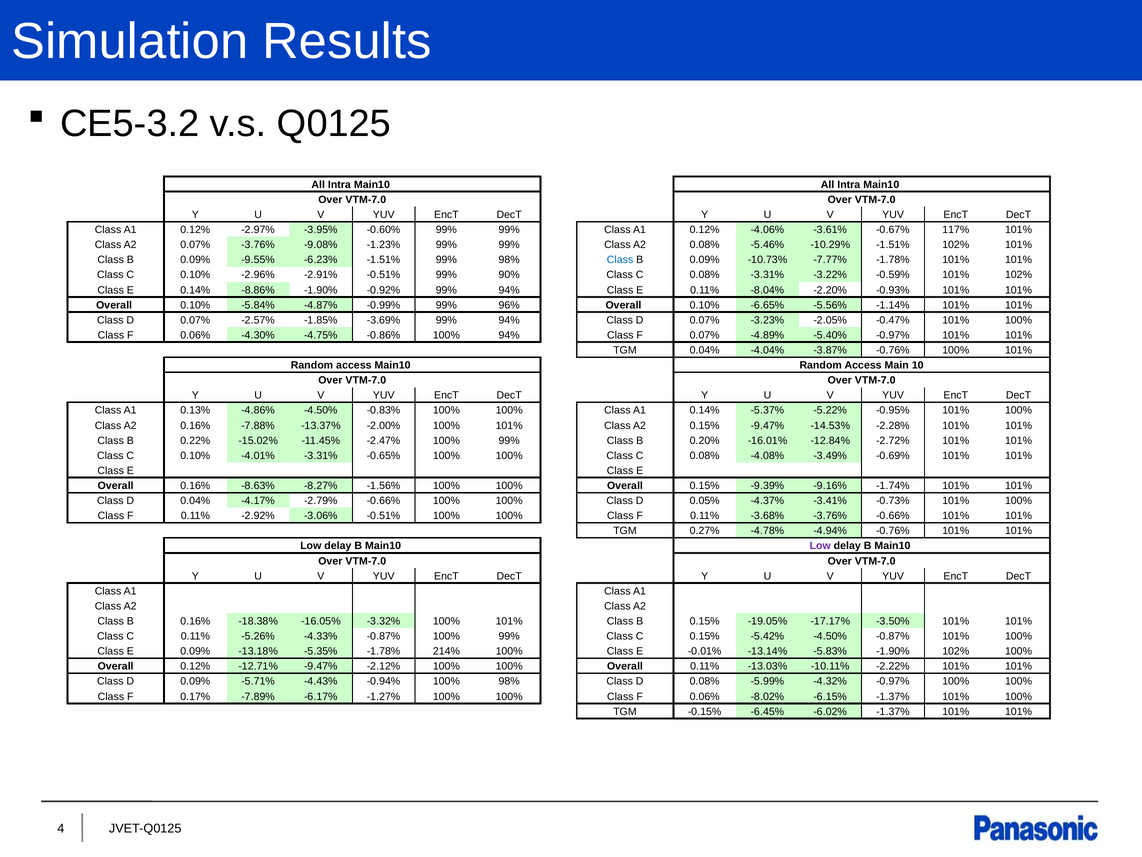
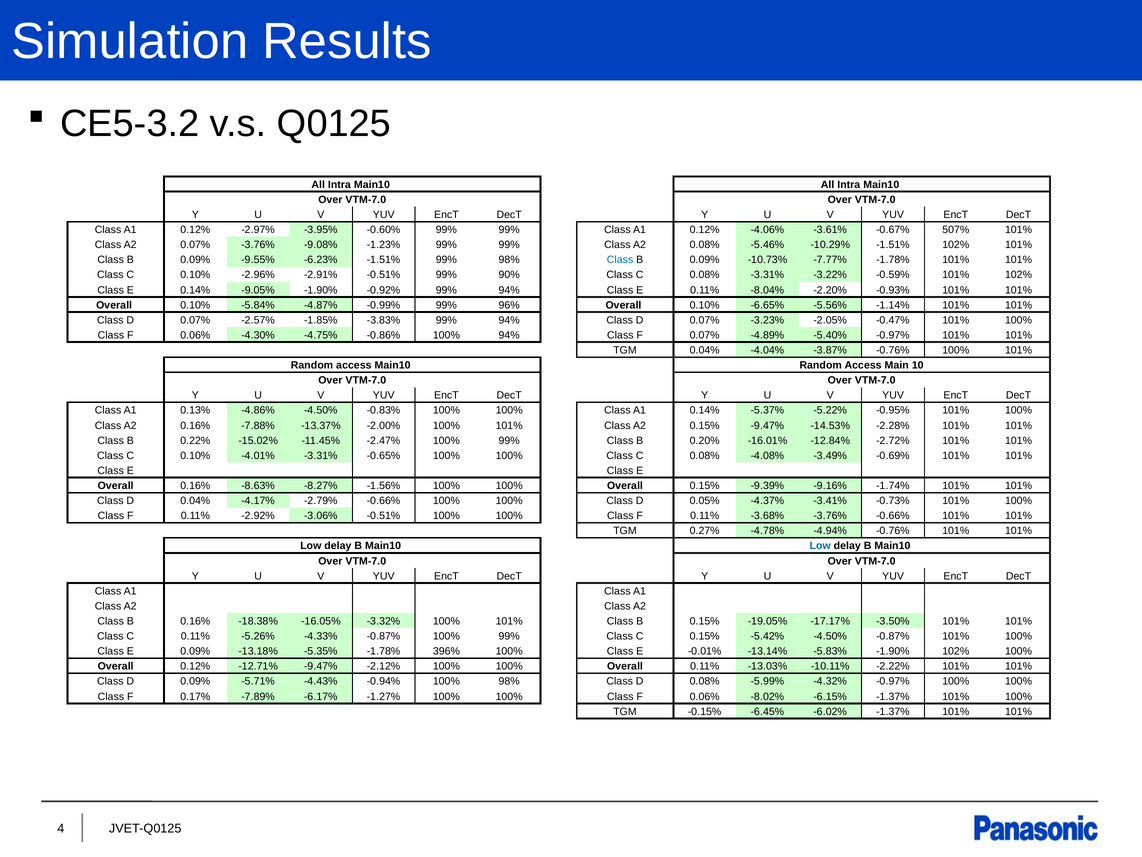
117%: 117% -> 507%
-8.86%: -8.86% -> -9.05%
-3.69%: -3.69% -> -3.83%
Low at (820, 546) colour: purple -> blue
214%: 214% -> 396%
